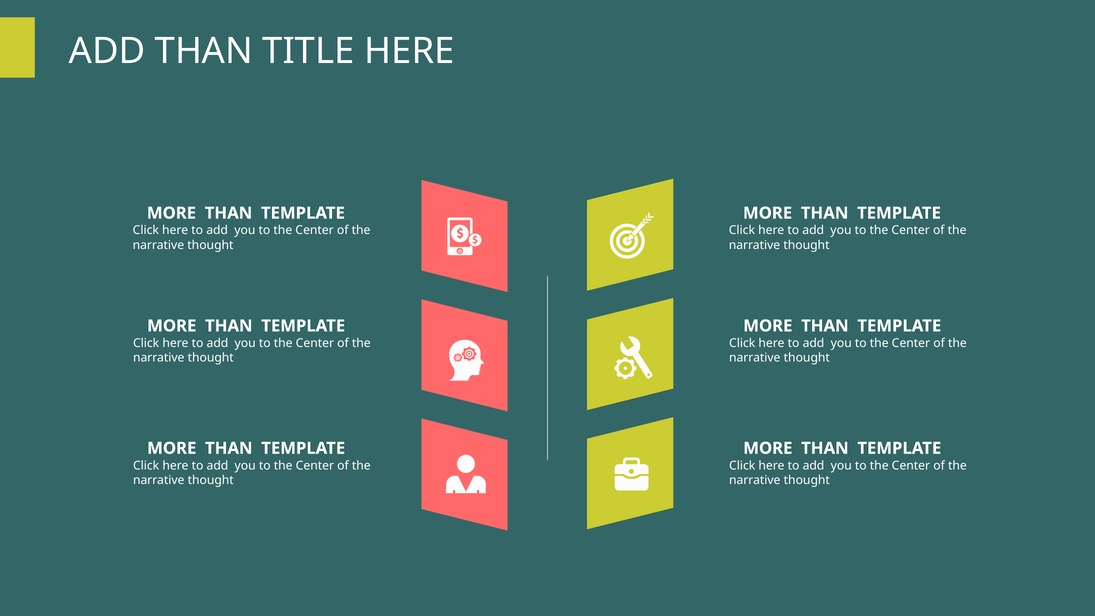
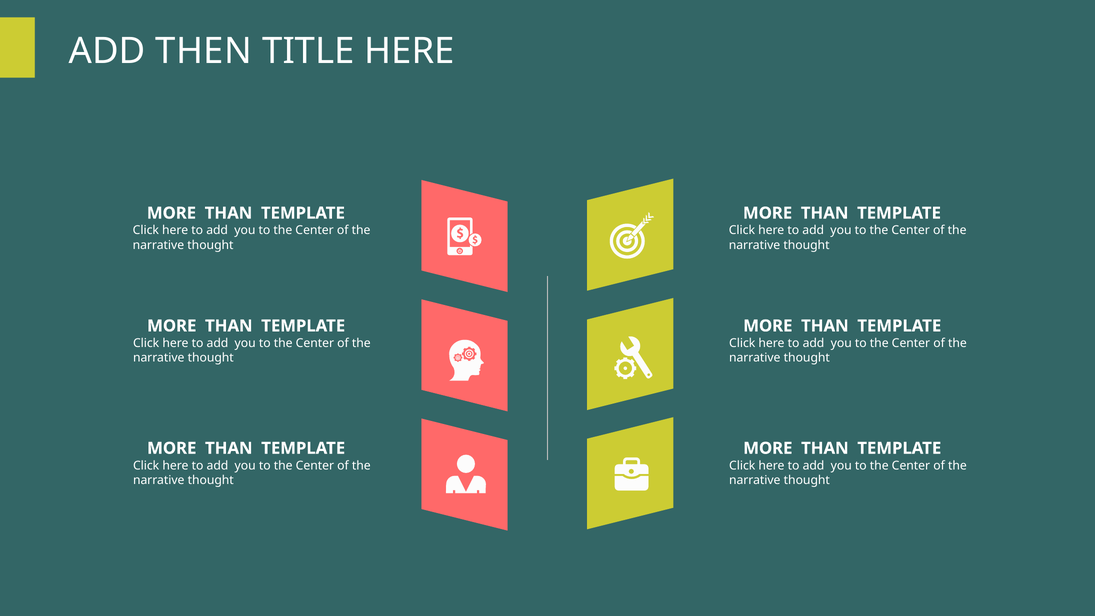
ADD THAN: THAN -> THEN
